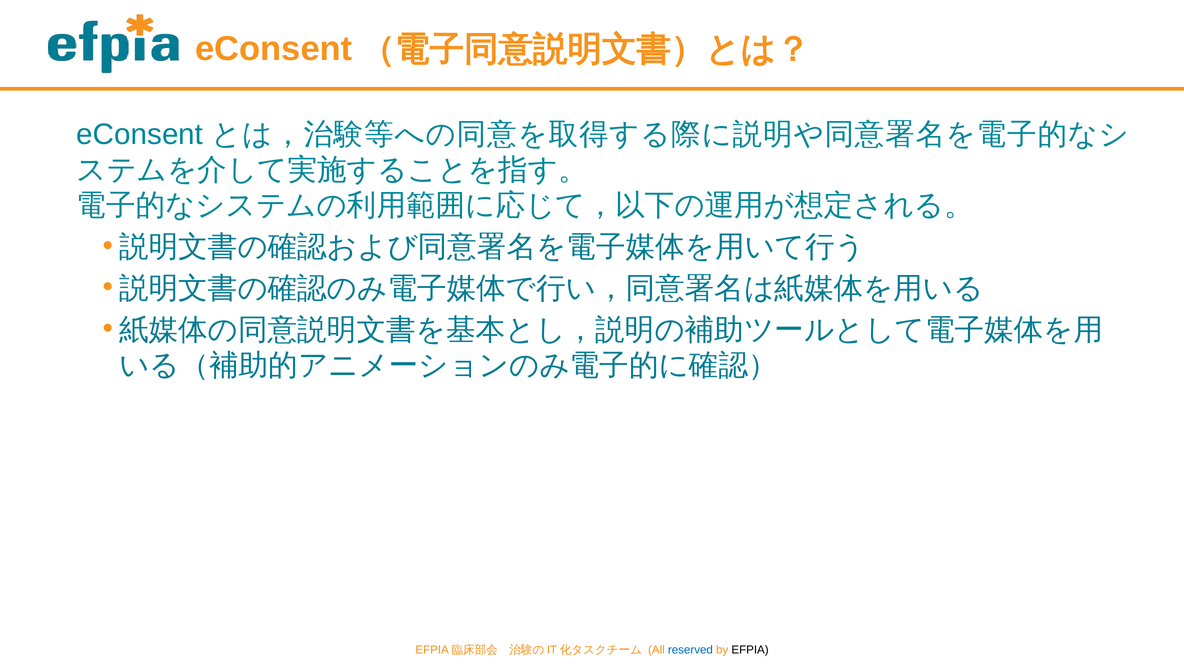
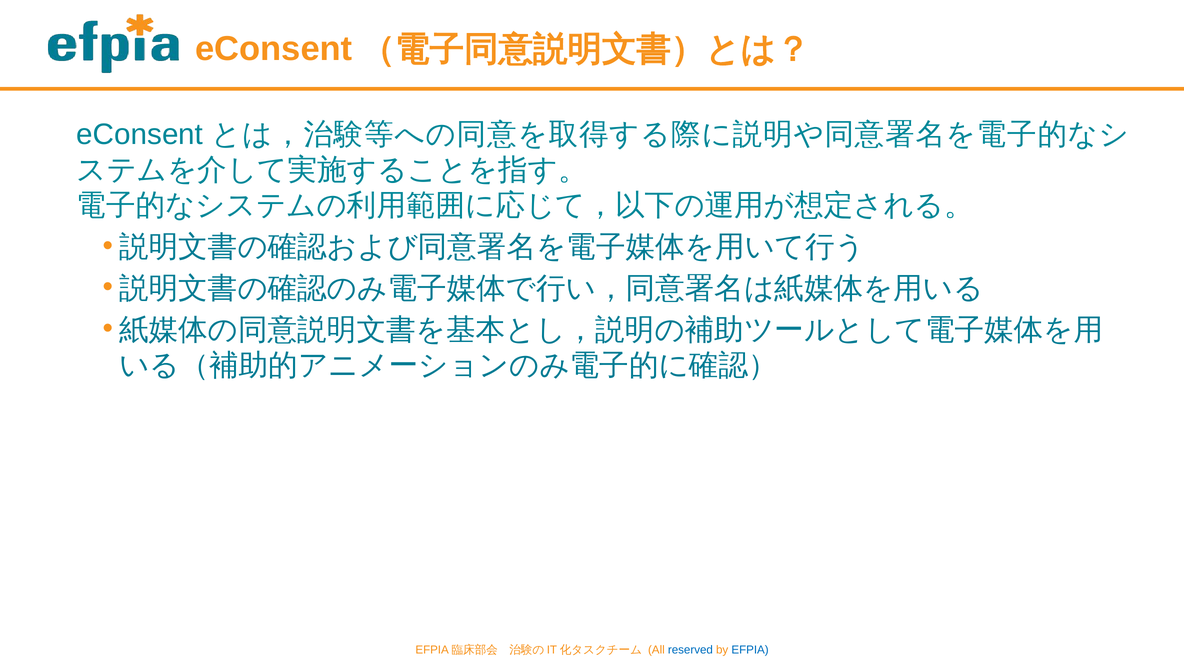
EFPIA colour: black -> blue
